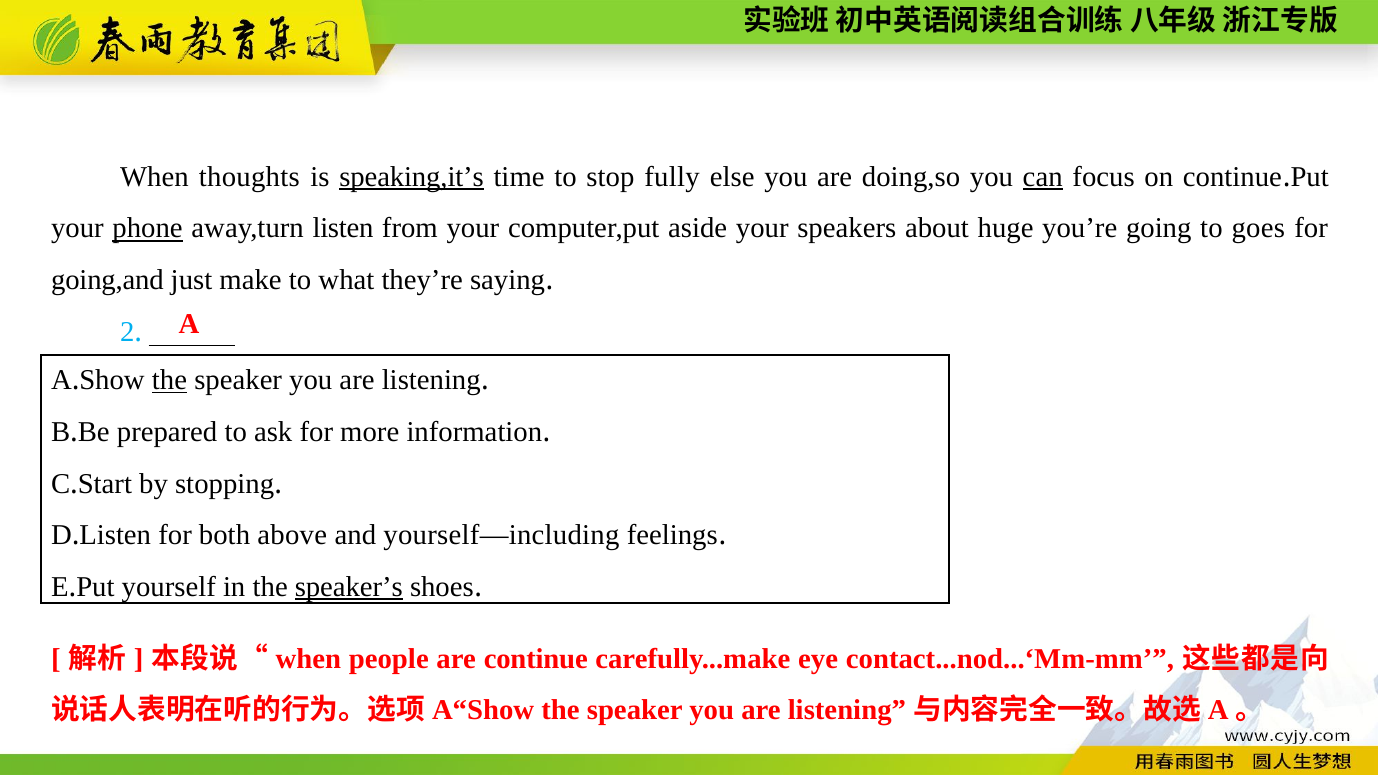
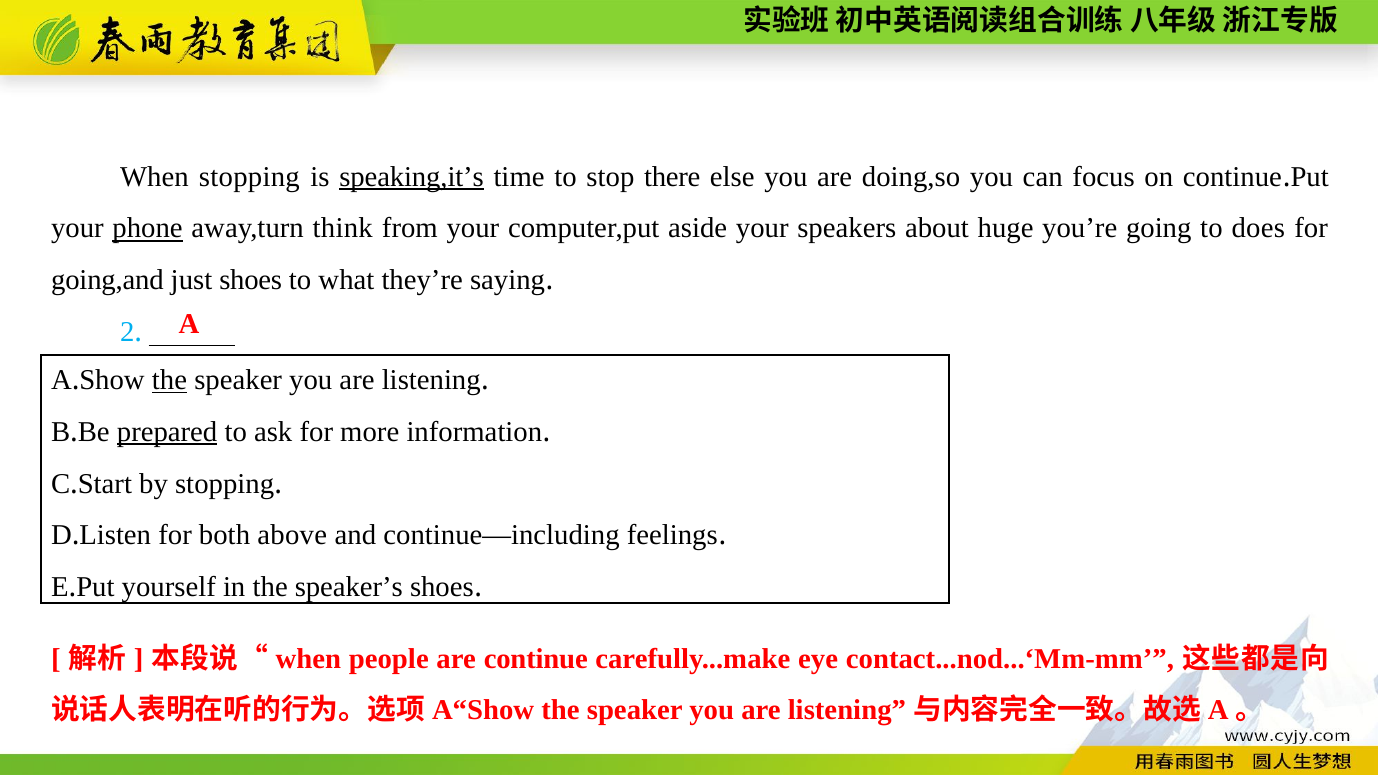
When thoughts: thoughts -> stopping
fully: fully -> there
can underline: present -> none
away,turn listen: listen -> think
goes: goes -> does
just make: make -> shoes
prepared underline: none -> present
yourself—including: yourself—including -> continue—including
speaker’s underline: present -> none
